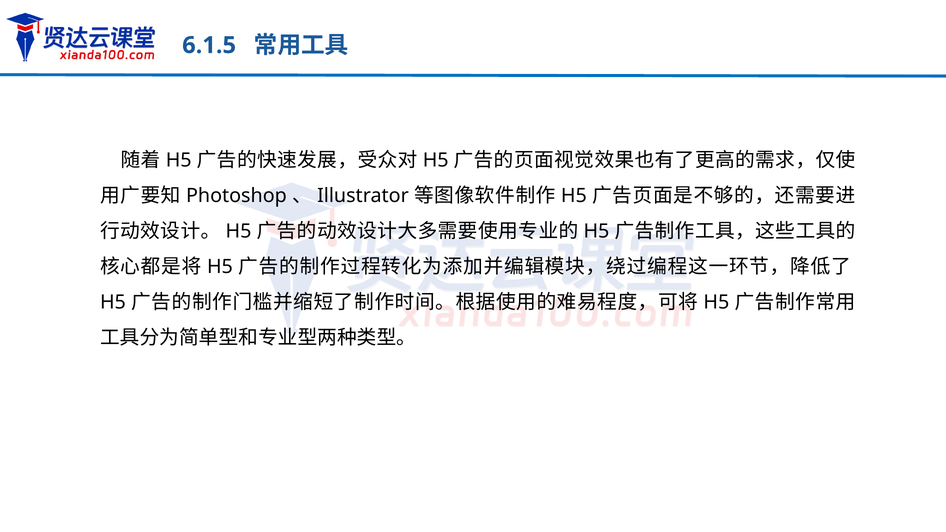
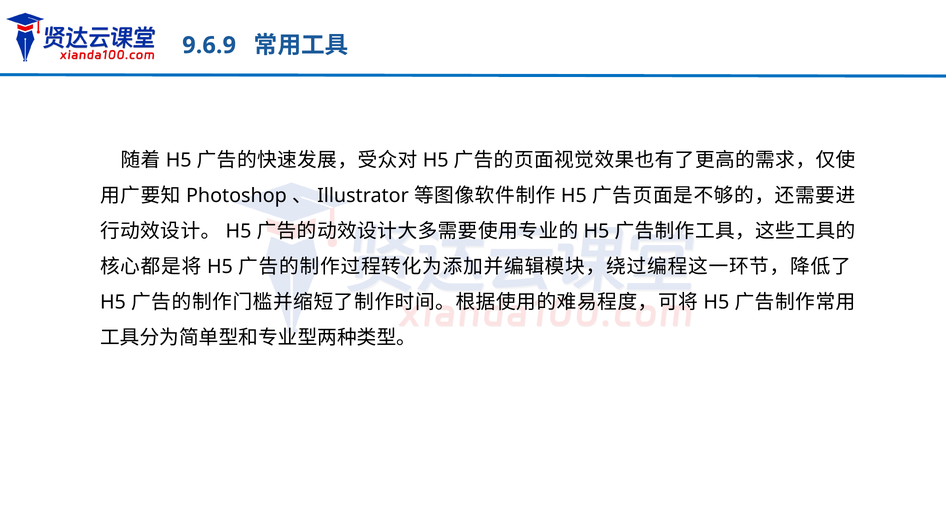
6.1.5: 6.1.5 -> 9.6.9
